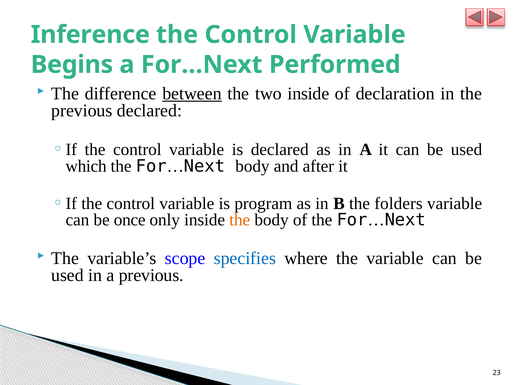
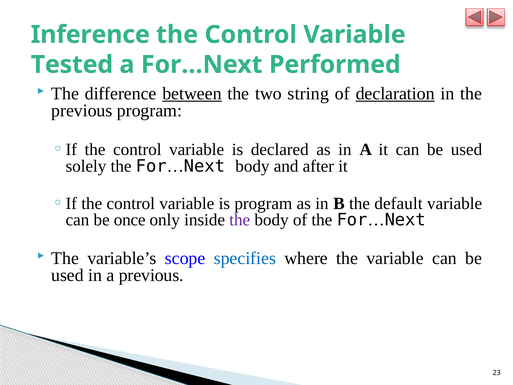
Begins: Begins -> Tested
two inside: inside -> string
declaration underline: none -> present
previous declared: declared -> program
which: which -> solely
folders: folders -> default
the at (240, 220) colour: orange -> purple
